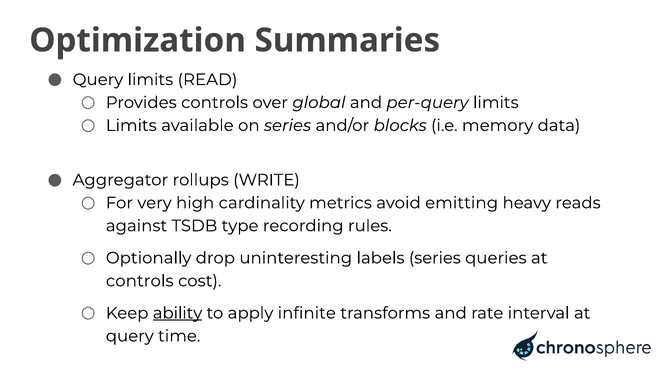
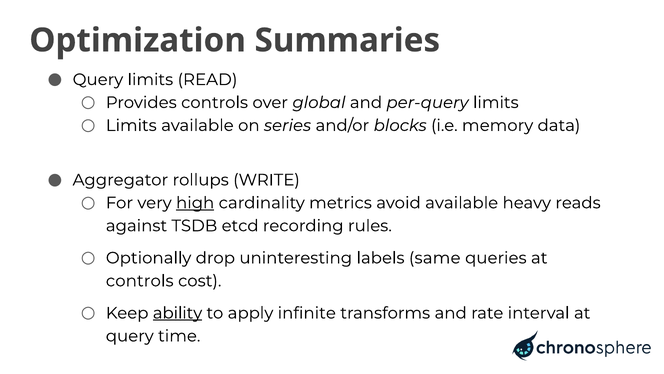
high underline: none -> present
avoid emitting: emitting -> available
type: type -> etcd
labels series: series -> same
